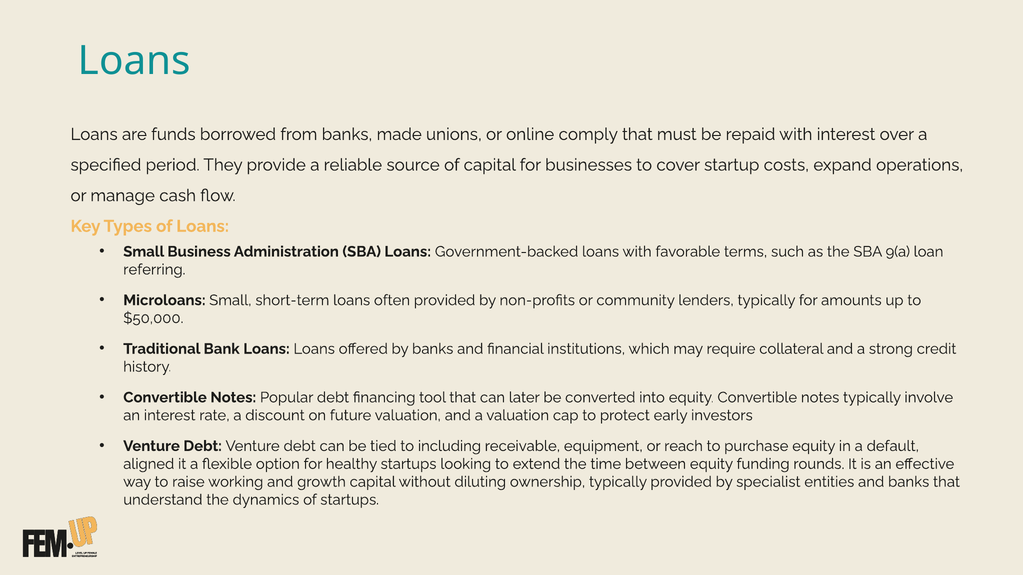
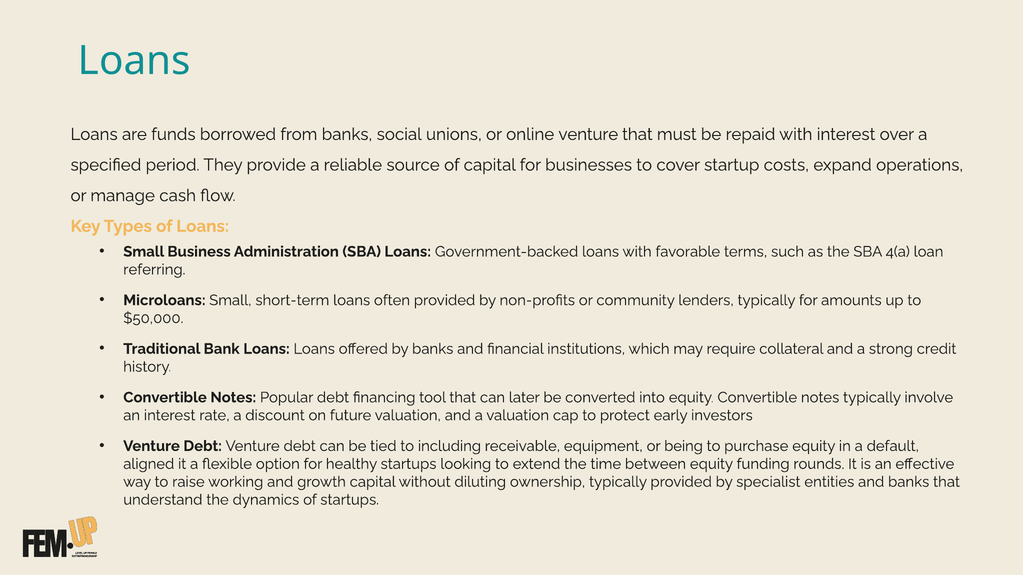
made: made -> social
online comply: comply -> venture
9(a: 9(a -> 4(a
reach: reach -> being
